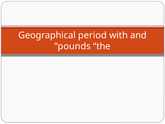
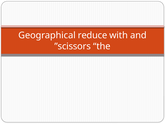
period: period -> reduce
pounds: pounds -> scissors
